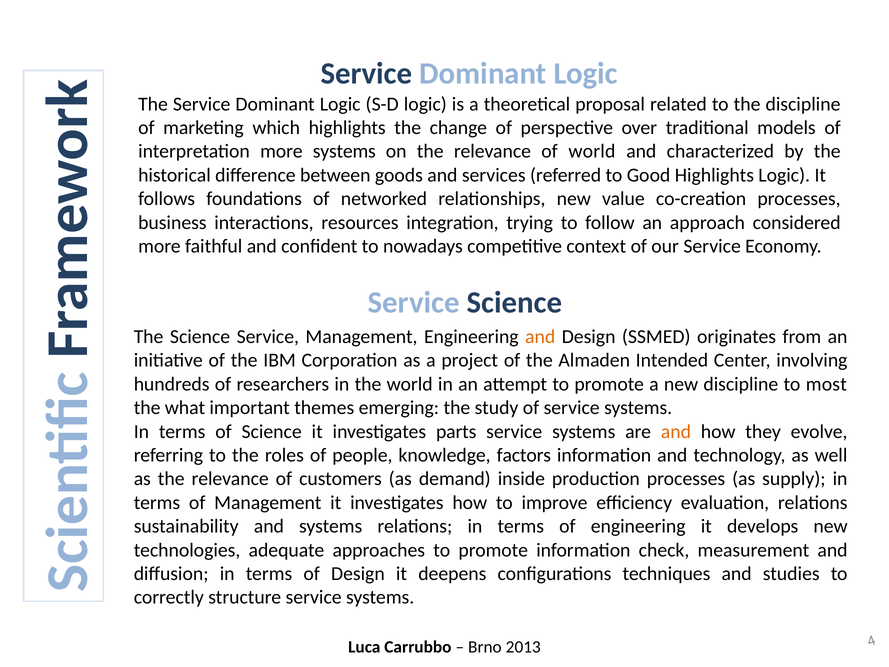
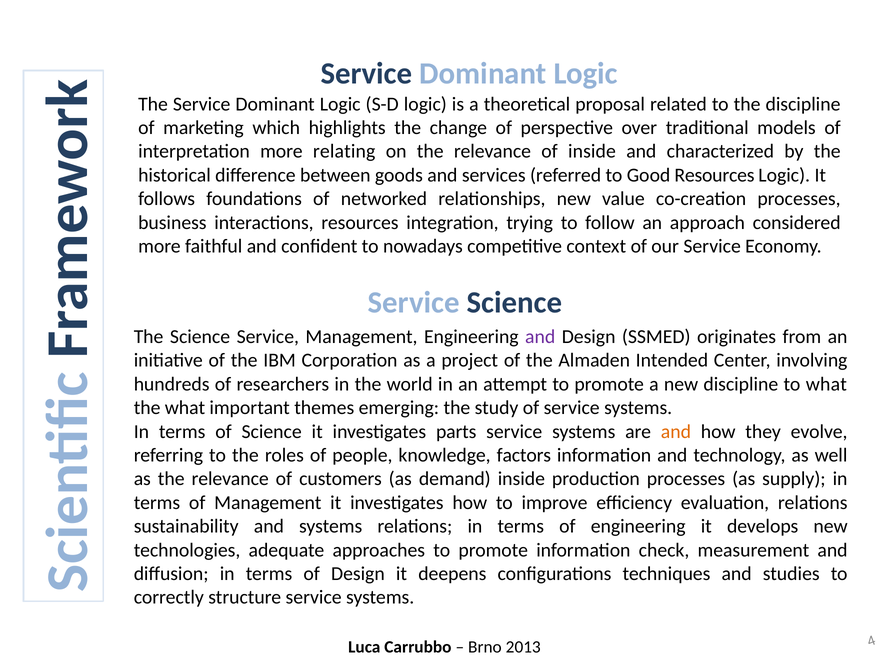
more systems: systems -> relating
of world: world -> inside
Good Highlights: Highlights -> Resources
and at (540, 337) colour: orange -> purple
to most: most -> what
